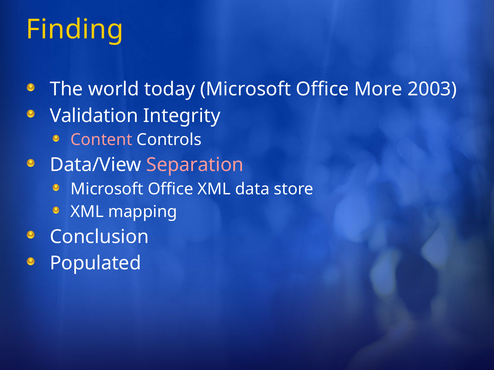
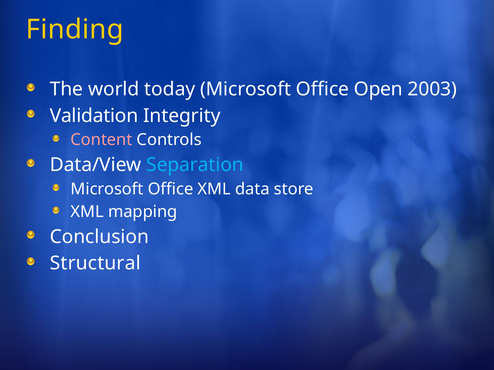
More: More -> Open
Separation colour: pink -> light blue
Populated: Populated -> Structural
